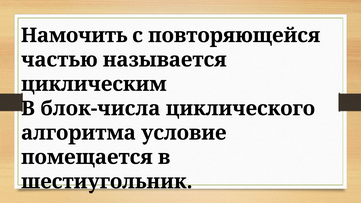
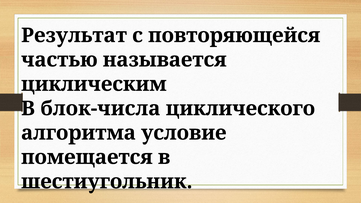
Намочить: Намочить -> Результат
